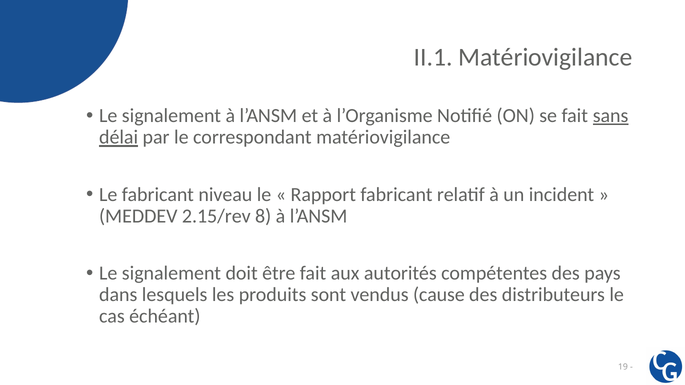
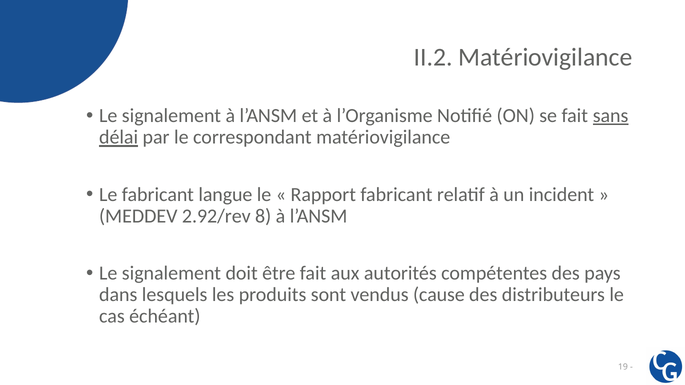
II.1: II.1 -> II.2
niveau: niveau -> langue
2.15/rev: 2.15/rev -> 2.92/rev
